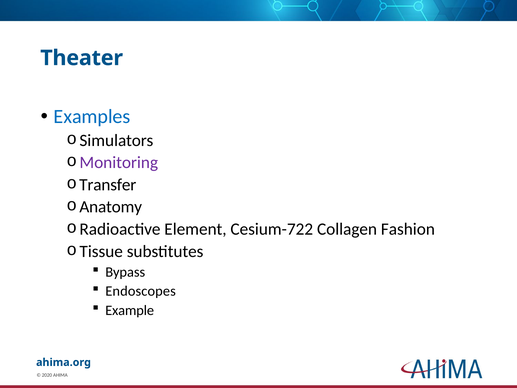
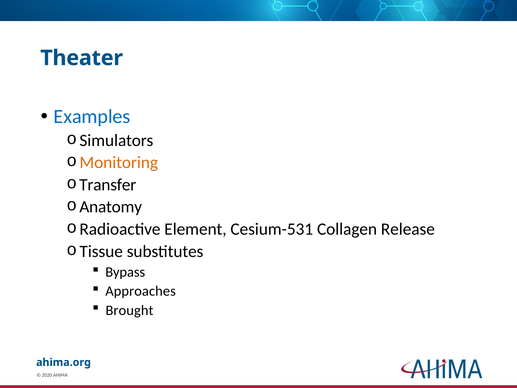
Monitoring colour: purple -> orange
Cesium-722: Cesium-722 -> Cesium-531
Fashion: Fashion -> Release
Endoscopes: Endoscopes -> Approaches
Example: Example -> Brought
